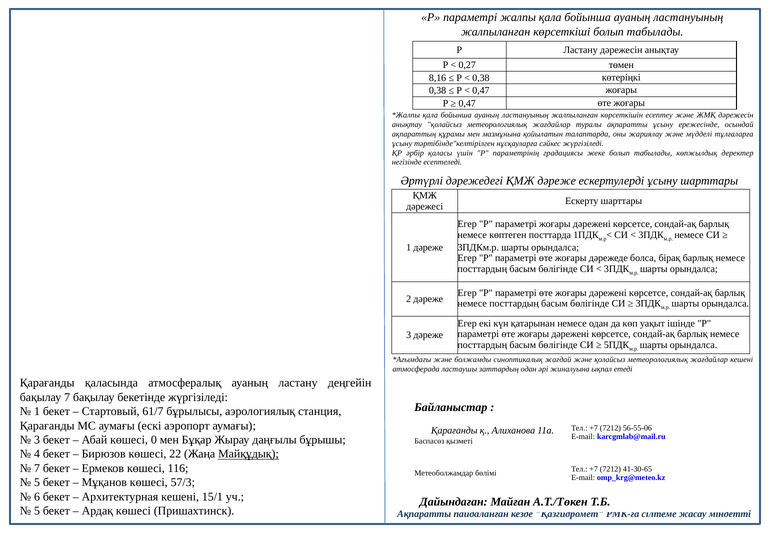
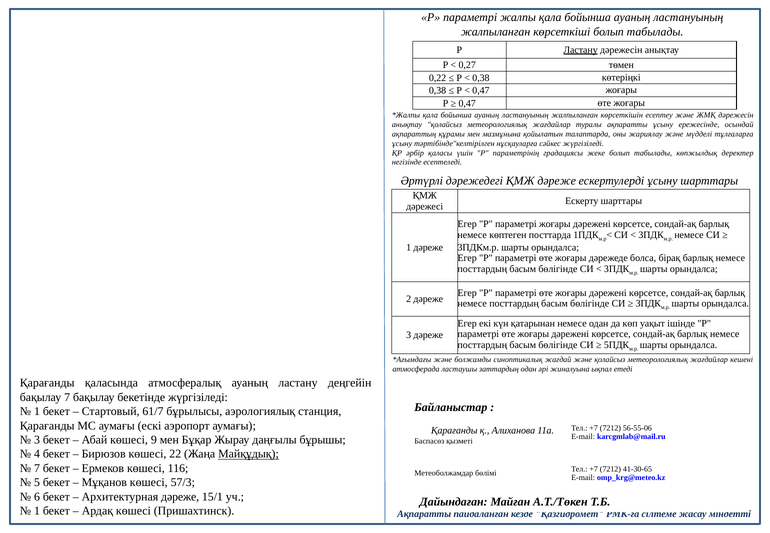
Ластану at (581, 50) underline: none -> present
8,16: 8,16 -> 0,22
0: 0 -> 9
Архитектурная кешені: кешені -> дәреже
5 at (37, 511): 5 -> 1
